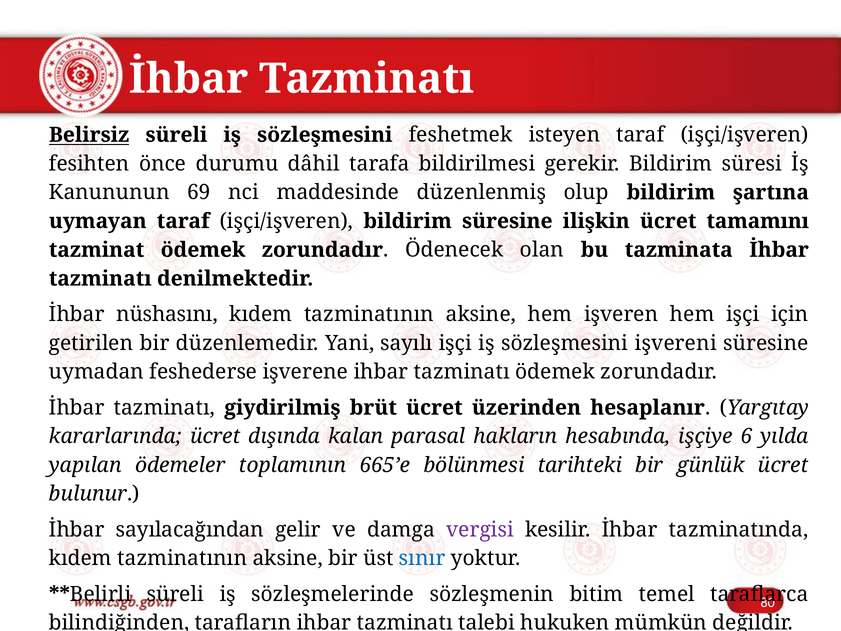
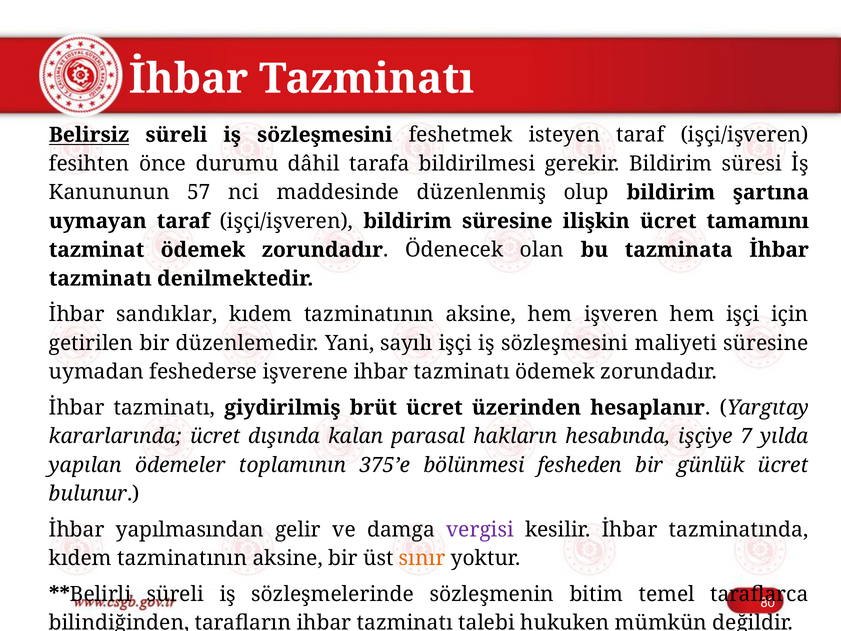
69: 69 -> 57
nüshasını: nüshasını -> sandıklar
işvereni: işvereni -> maliyeti
6: 6 -> 7
665’e: 665’e -> 375’e
tarihteki: tarihteki -> fesheden
sayılacağından: sayılacağından -> yapılmasından
sınır colour: blue -> orange
